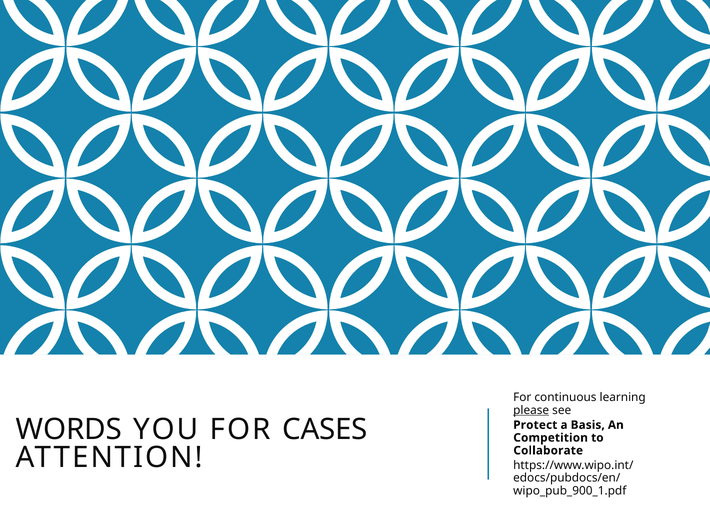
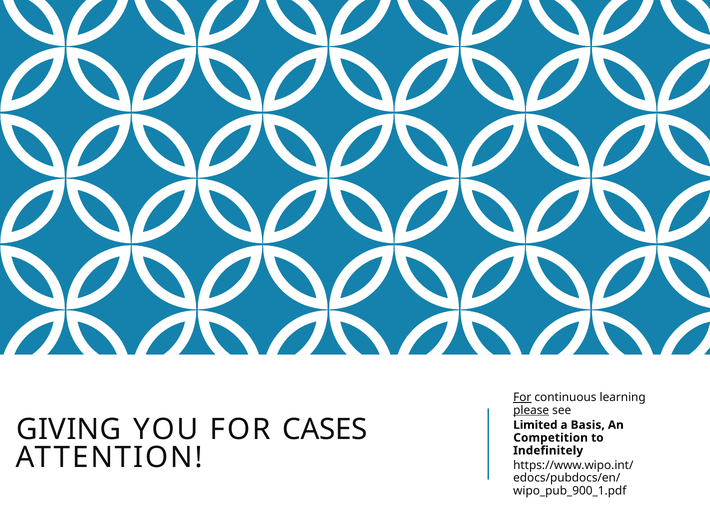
For at (522, 398) underline: none -> present
WORDS: WORDS -> GIVING
Protect: Protect -> Limited
Collaborate: Collaborate -> Indefinitely
